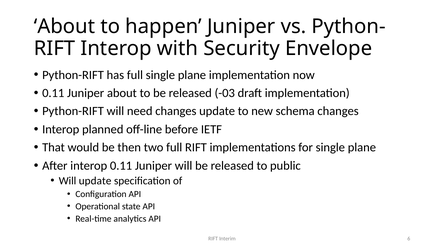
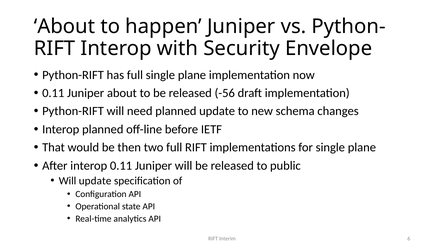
-03: -03 -> -56
need changes: changes -> planned
